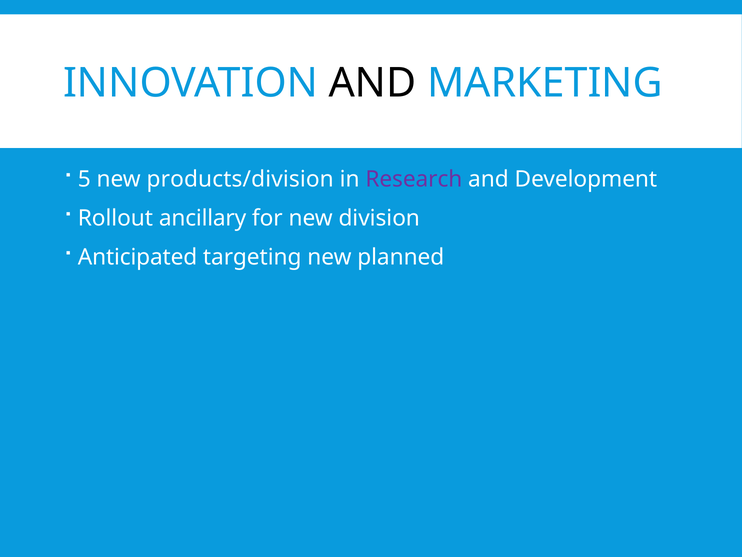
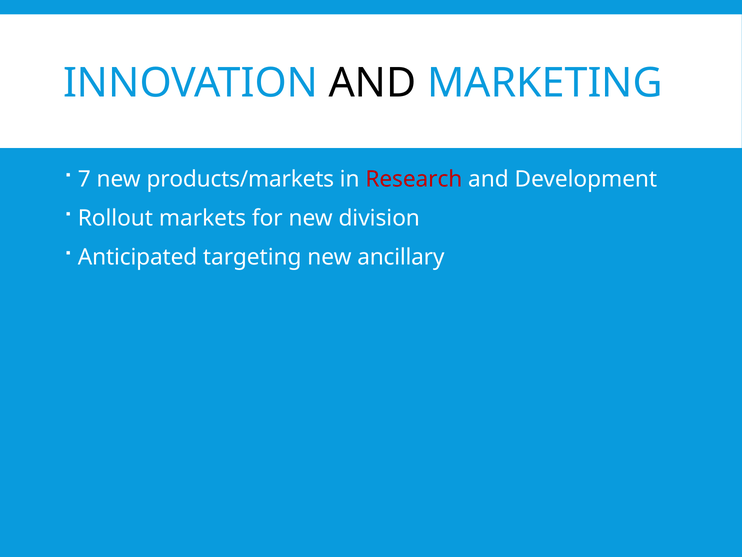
5: 5 -> 7
products/division: products/division -> products/markets
Research colour: purple -> red
ancillary: ancillary -> markets
planned: planned -> ancillary
